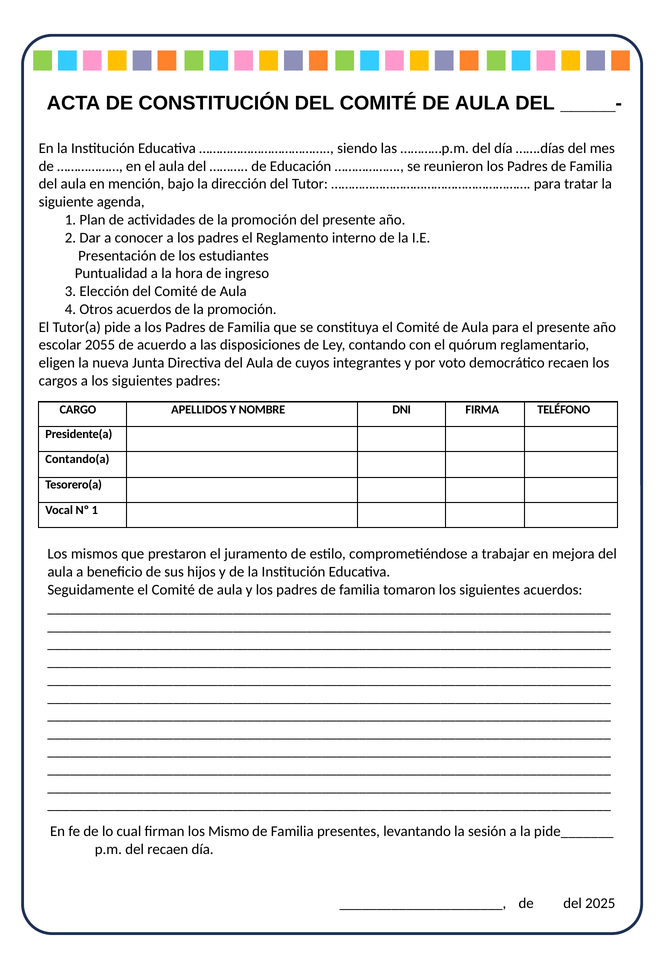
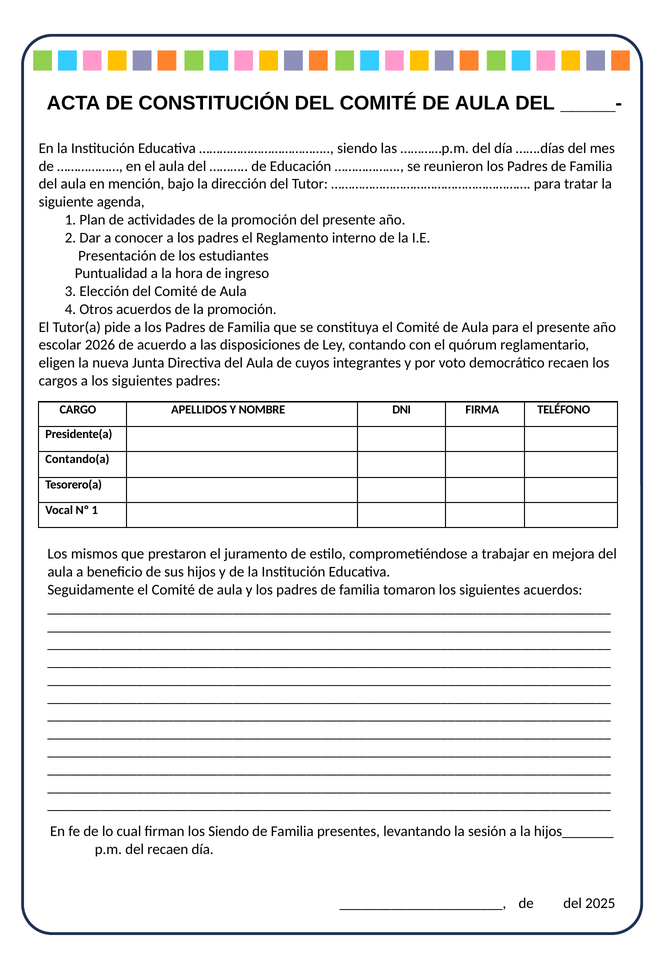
2055: 2055 -> 2026
los Mismo: Mismo -> Siendo
pide_______: pide_______ -> hijos_______
